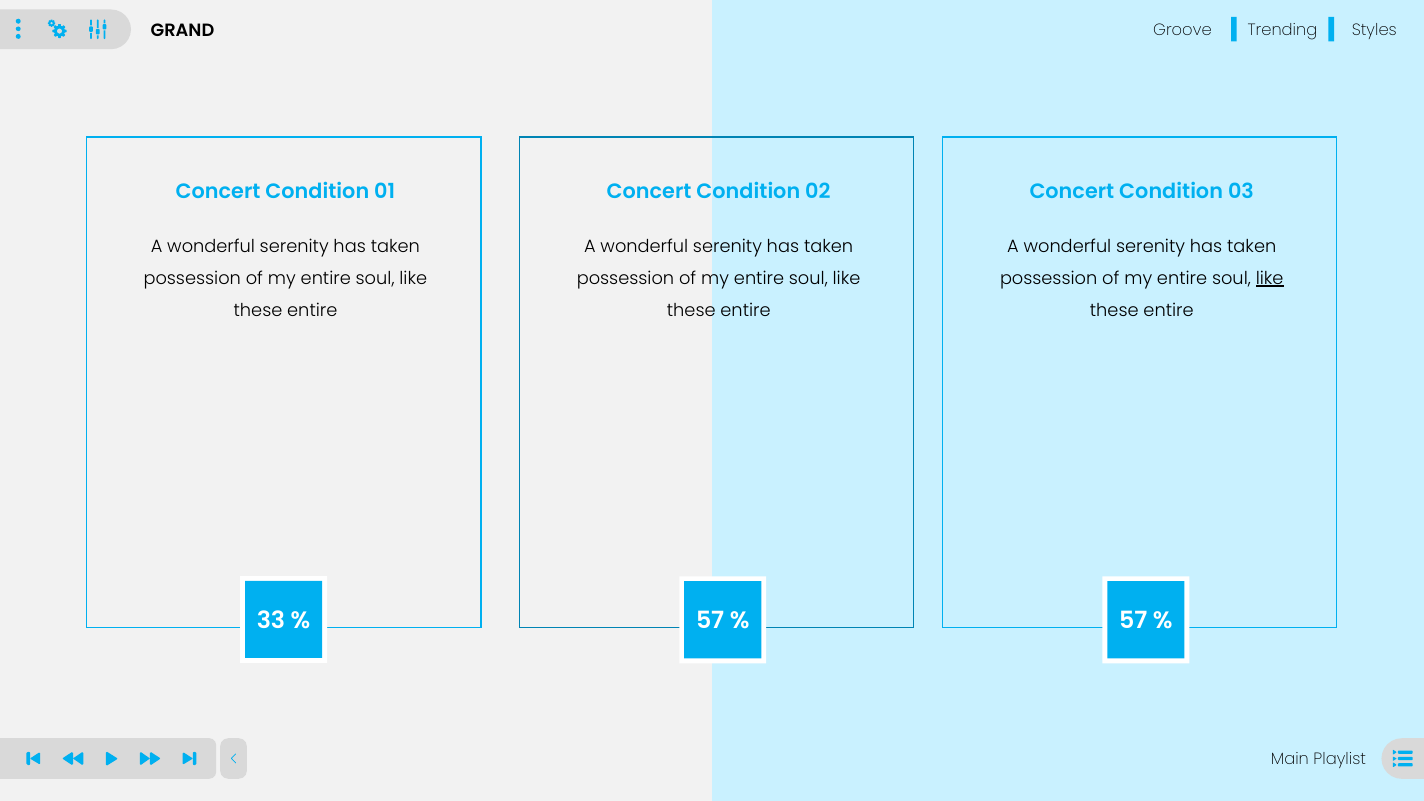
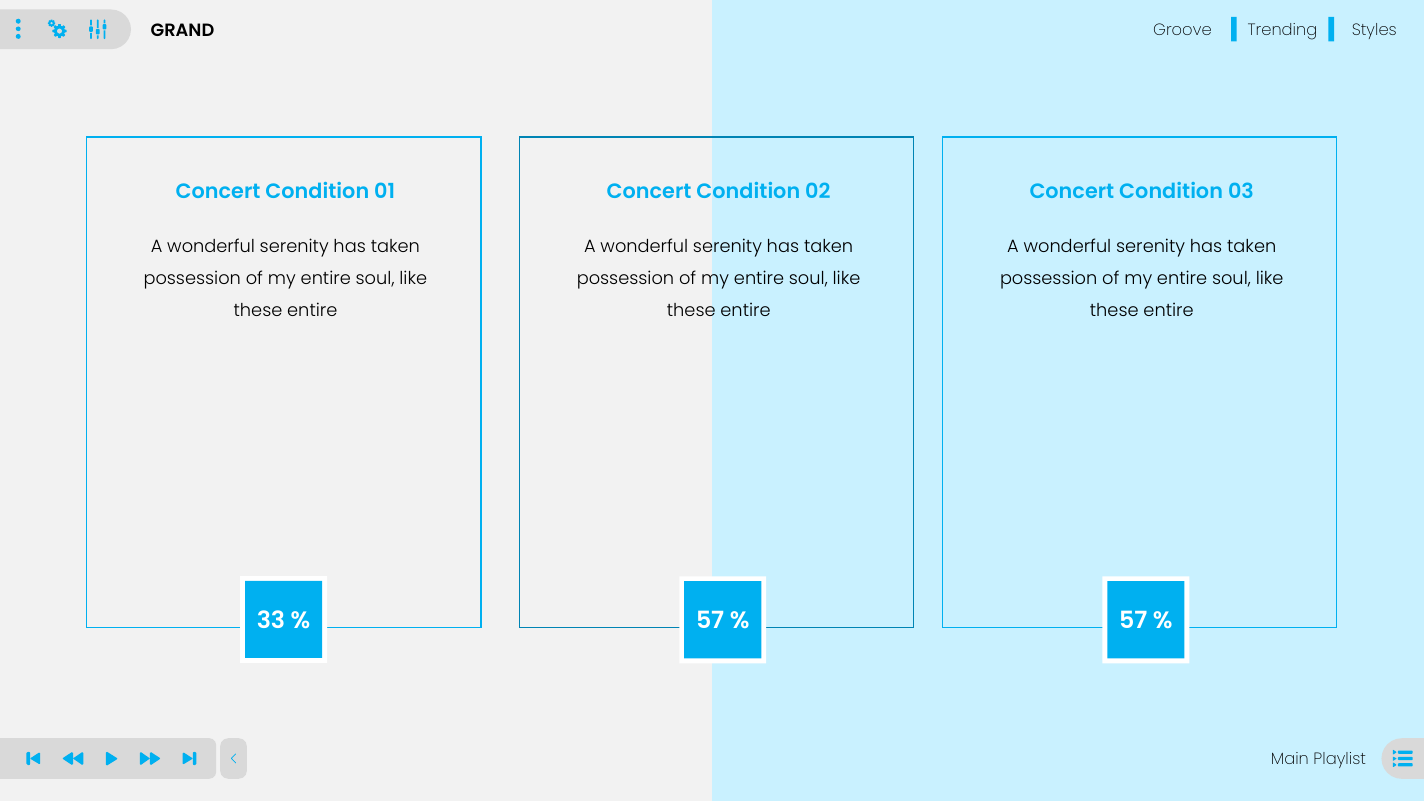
like at (1270, 278) underline: present -> none
